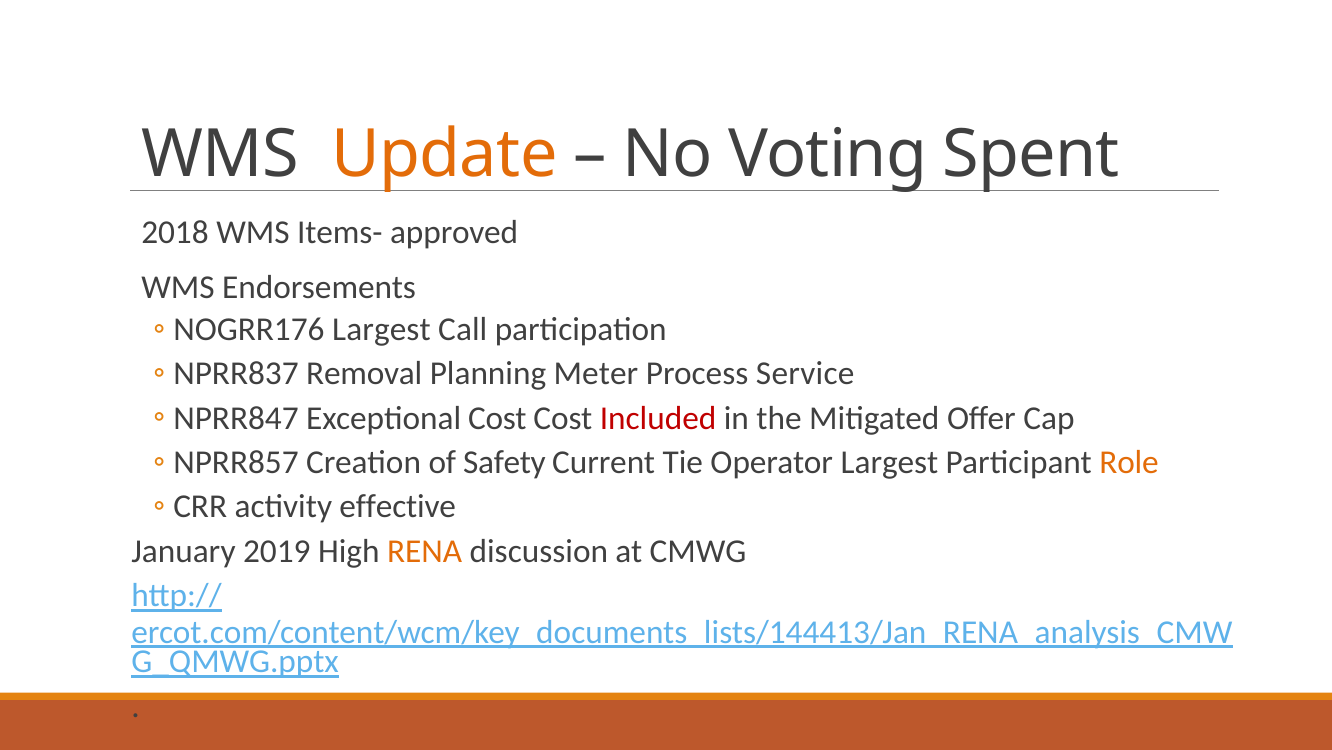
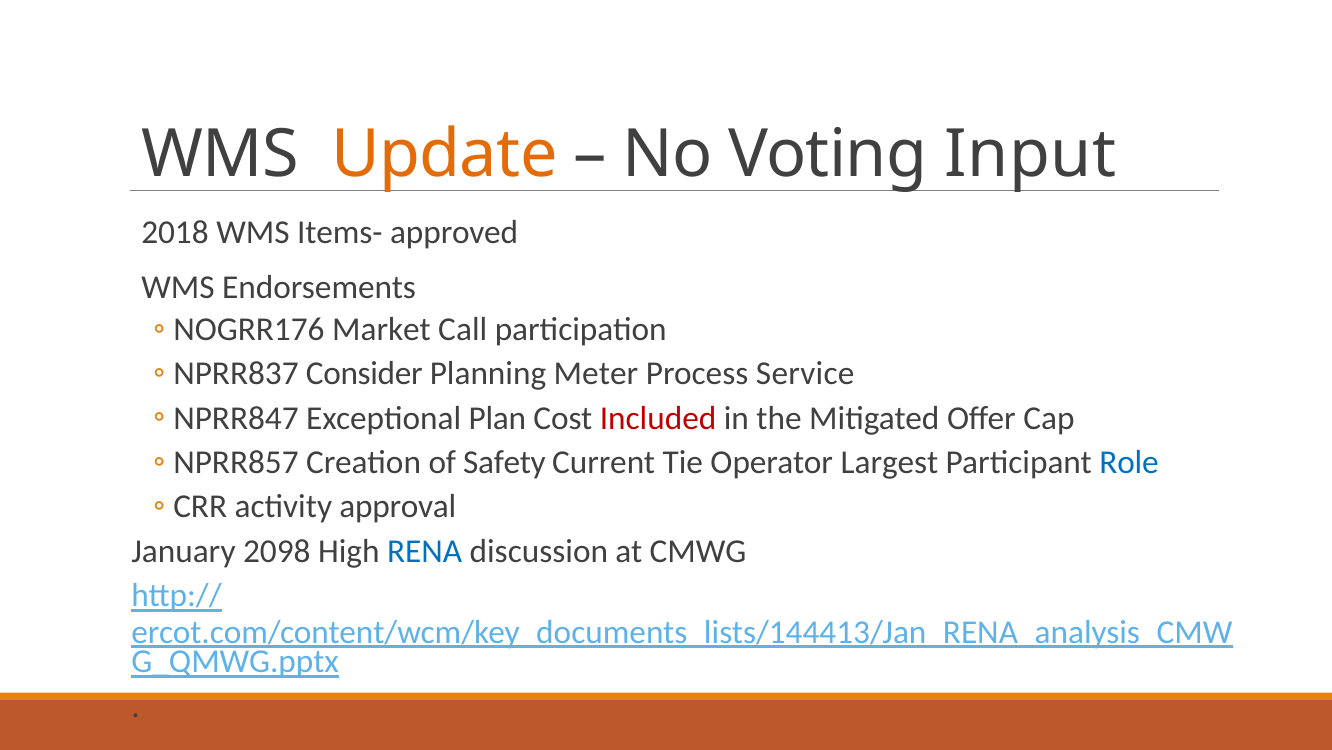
Spent: Spent -> Input
Largest at (381, 329): Largest -> Market
Removal: Removal -> Consider
Exceptional Cost: Cost -> Plan
Role colour: orange -> blue
effective: effective -> approval
2019: 2019 -> 2098
RENA colour: orange -> blue
